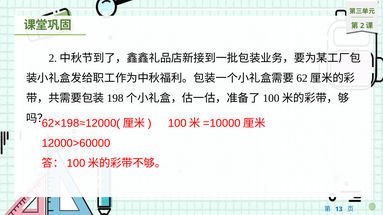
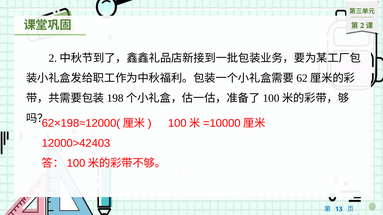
12000>60000: 12000>60000 -> 12000>42403
